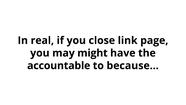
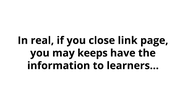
might: might -> keeps
accountable: accountable -> information
because…: because… -> learners…
